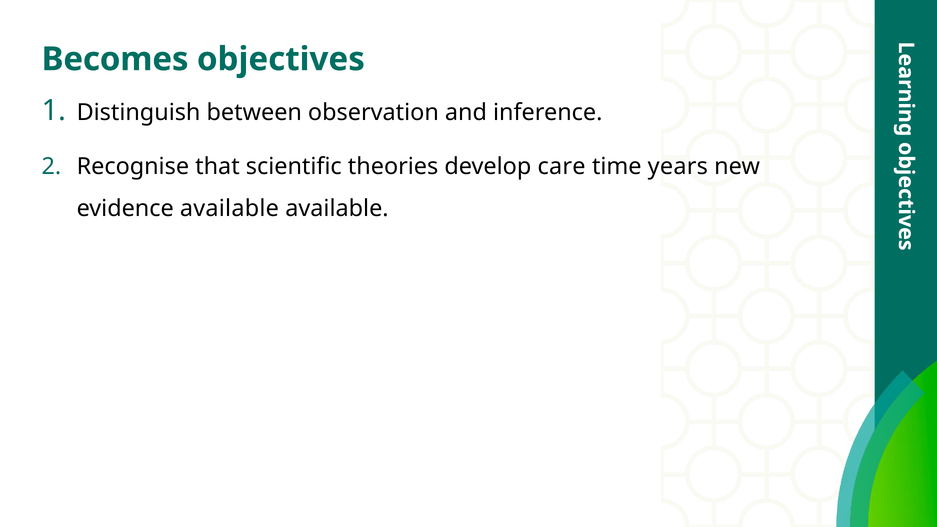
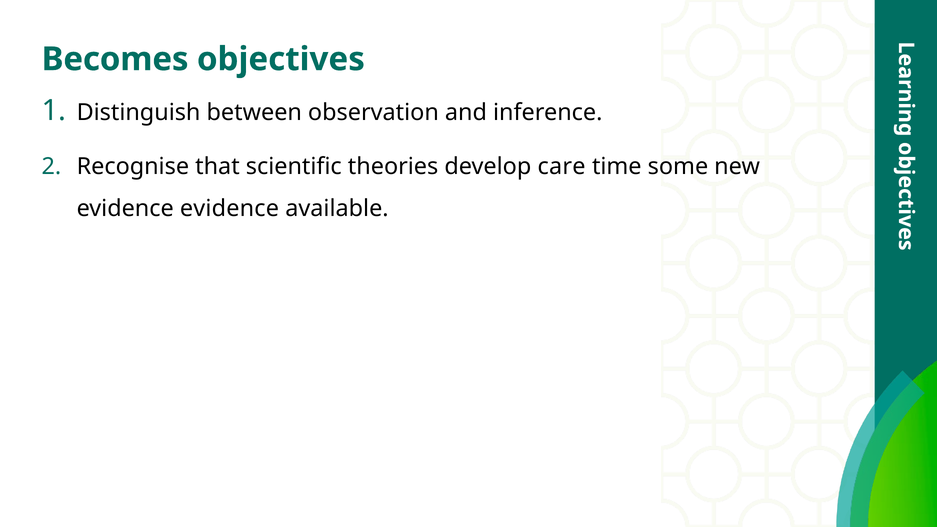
years: years -> some
evidence available: available -> evidence
